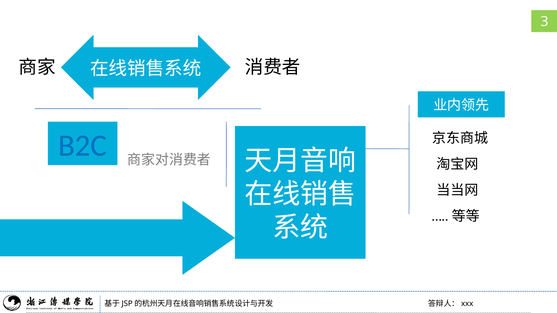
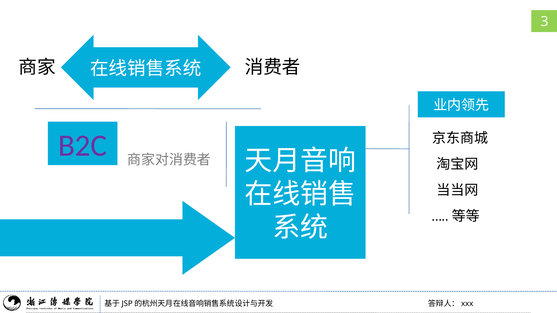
B2C colour: blue -> purple
